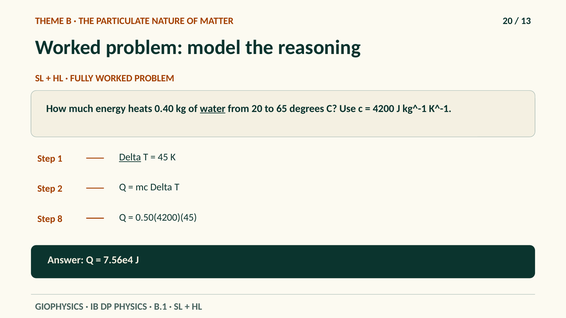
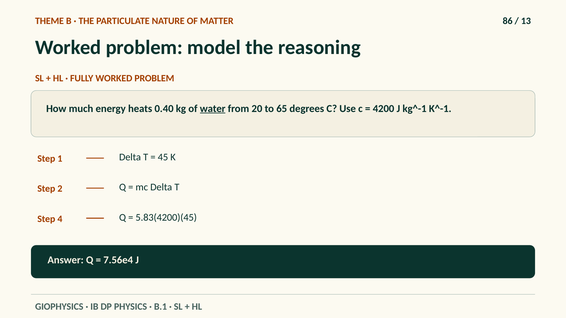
MATTER 20: 20 -> 86
Delta at (130, 157) underline: present -> none
8: 8 -> 4
0.50(4200)(45: 0.50(4200)(45 -> 5.83(4200)(45
